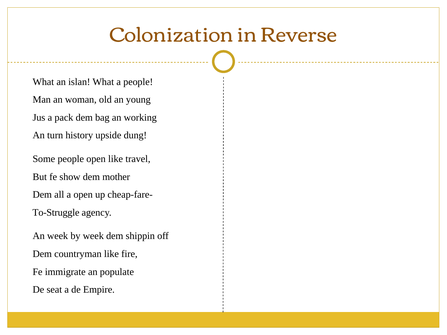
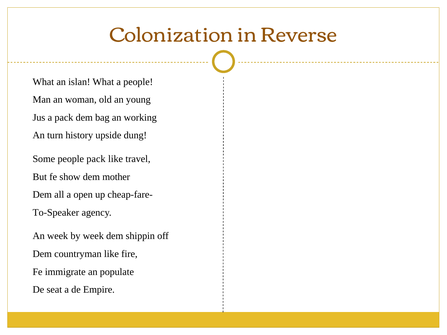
people open: open -> pack
To-Struggle: To-Struggle -> To-Speaker
